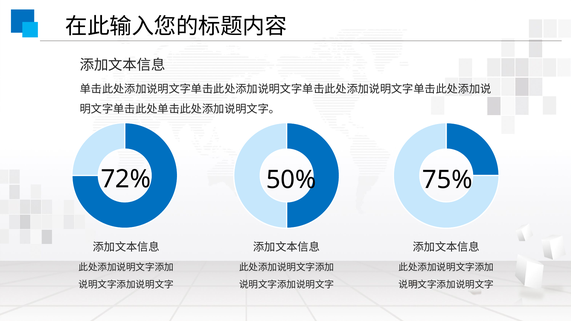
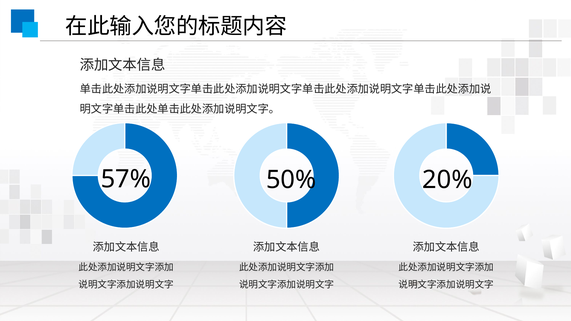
72%: 72% -> 57%
75%: 75% -> 20%
